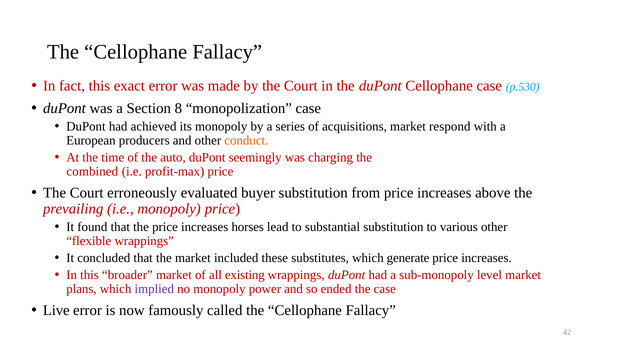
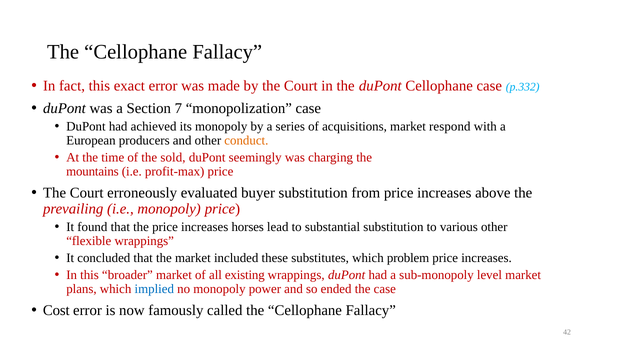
p.530: p.530 -> p.332
8: 8 -> 7
auto: auto -> sold
combined: combined -> mountains
generate: generate -> problem
implied colour: purple -> blue
Live: Live -> Cost
